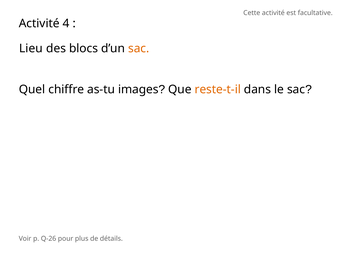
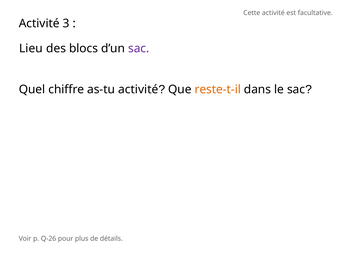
4: 4 -> 3
sac at (139, 49) colour: orange -> purple
as-tu images: images -> activité
